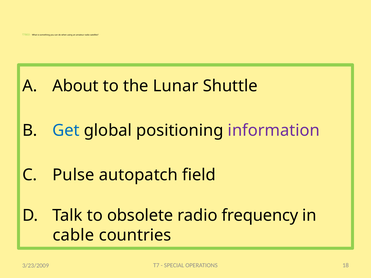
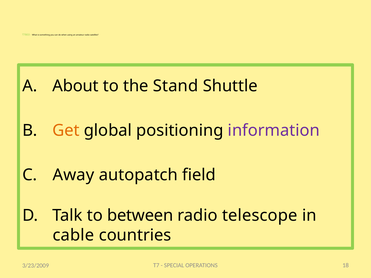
Lunar: Lunar -> Stand
Get colour: blue -> orange
Pulse: Pulse -> Away
obsolete: obsolete -> between
frequency: frequency -> telescope
